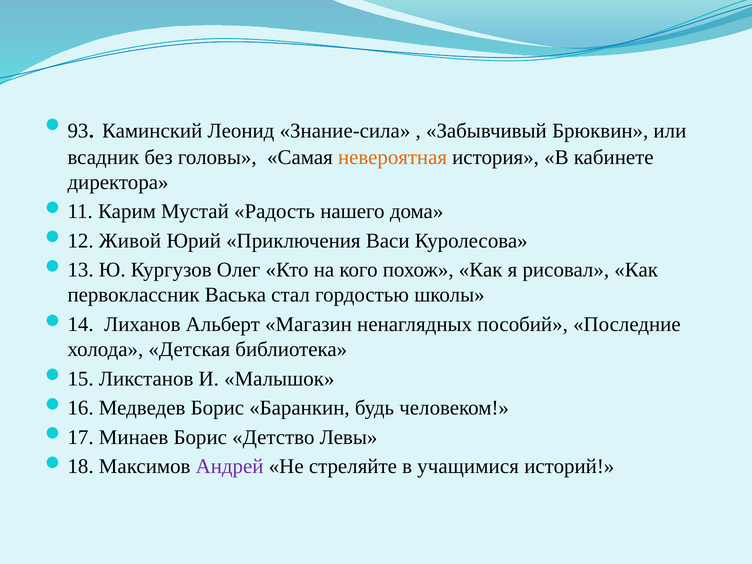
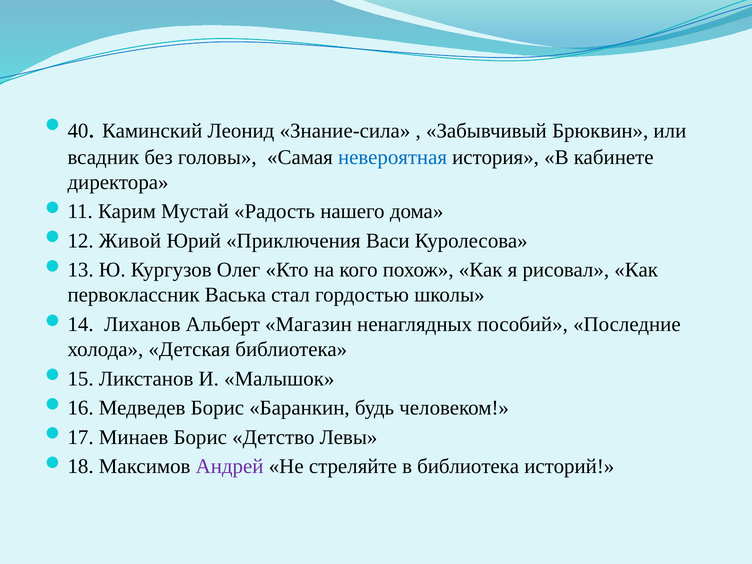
93: 93 -> 40
невероятная colour: orange -> blue
в учащимися: учащимися -> библиотека
